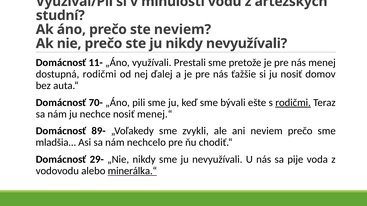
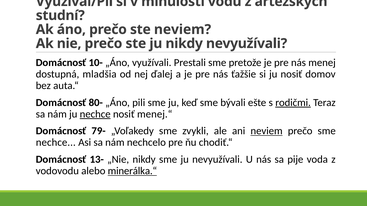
11-: 11- -> 10-
dostupná rodičmi: rodičmi -> mladšia
70-: 70- -> 80-
nechce at (95, 114) underline: none -> present
89-: 89- -> 79-
neviem at (267, 131) underline: none -> present
mladšia at (56, 143): mladšia -> nechce
29-: 29- -> 13-
